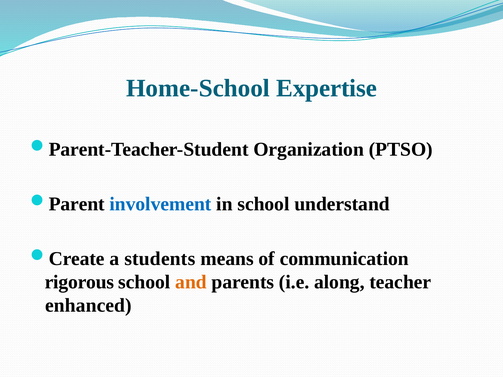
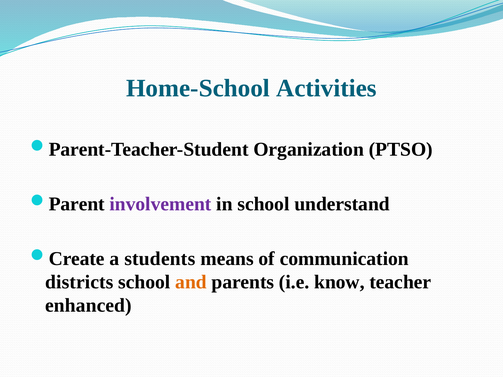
Expertise: Expertise -> Activities
involvement colour: blue -> purple
rigorous: rigorous -> districts
along: along -> know
